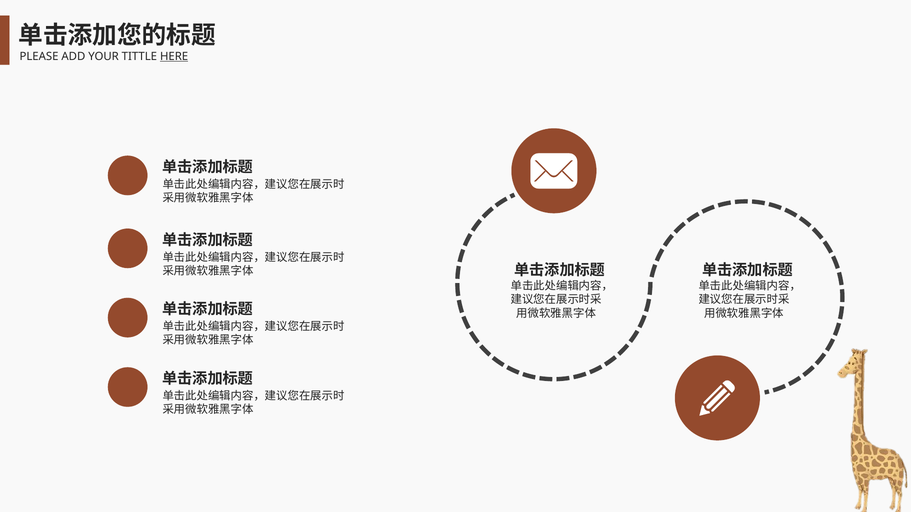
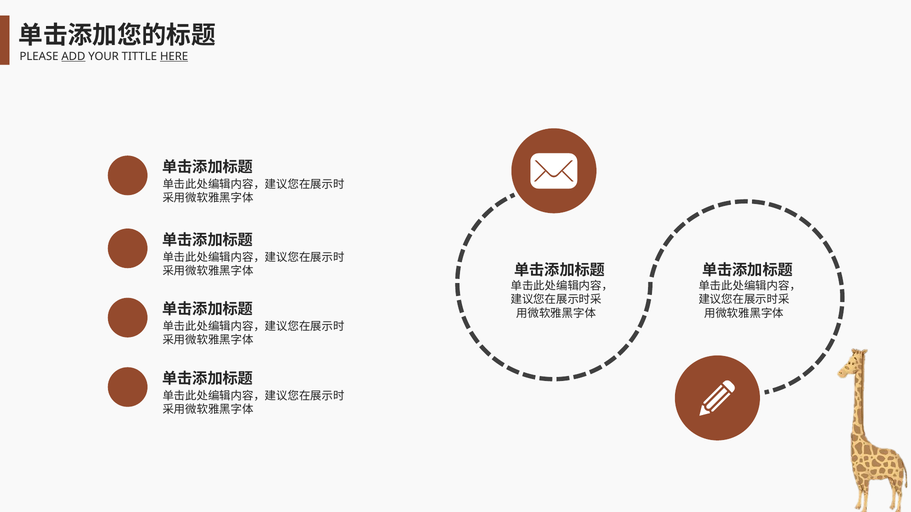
ADD underline: none -> present
